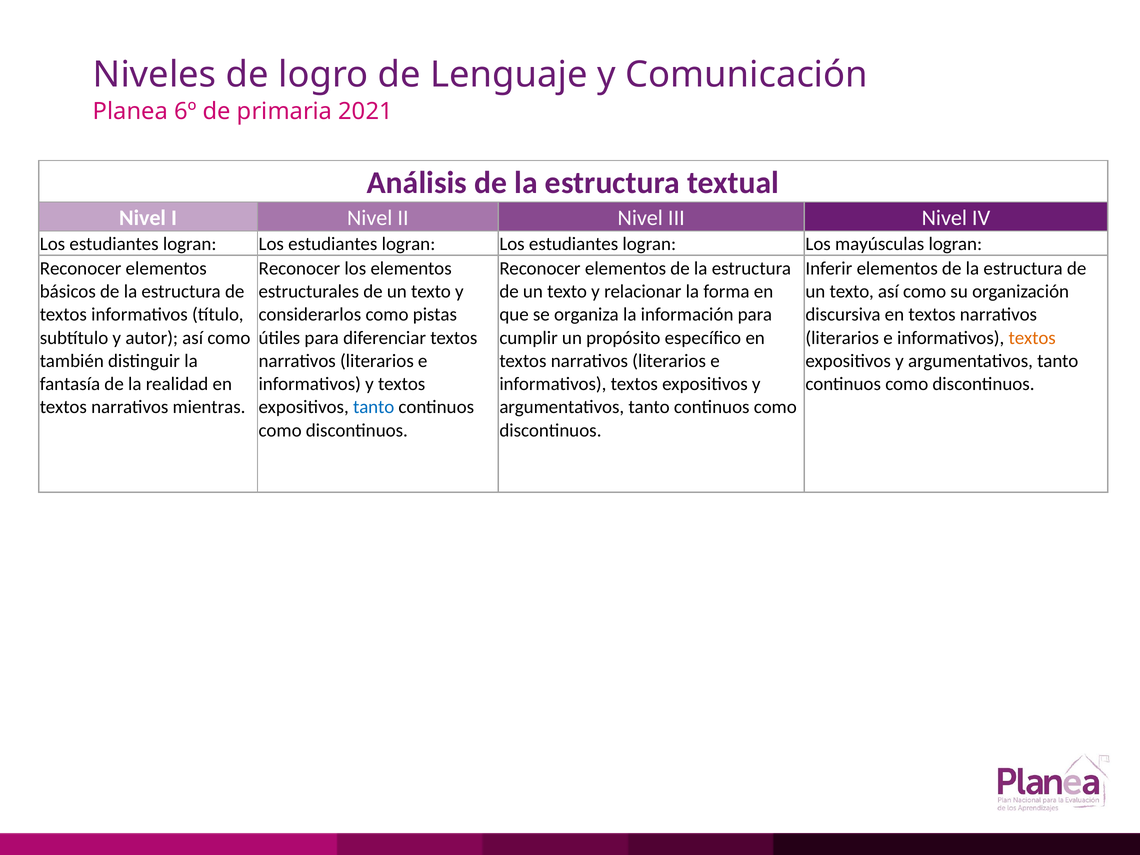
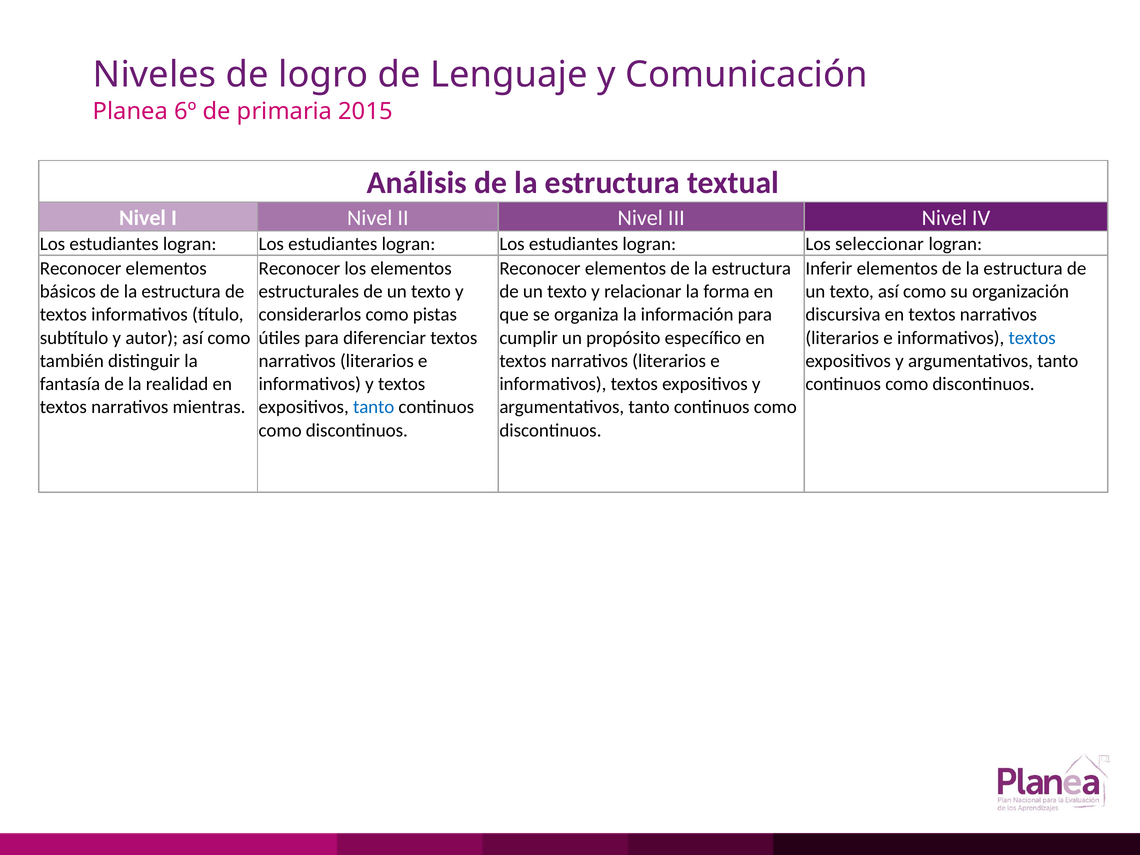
2021: 2021 -> 2015
mayúsculas: mayúsculas -> seleccionar
textos at (1032, 338) colour: orange -> blue
